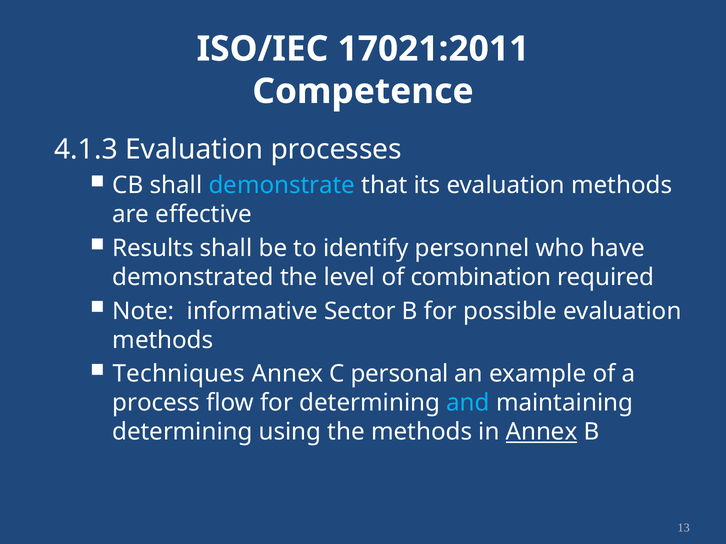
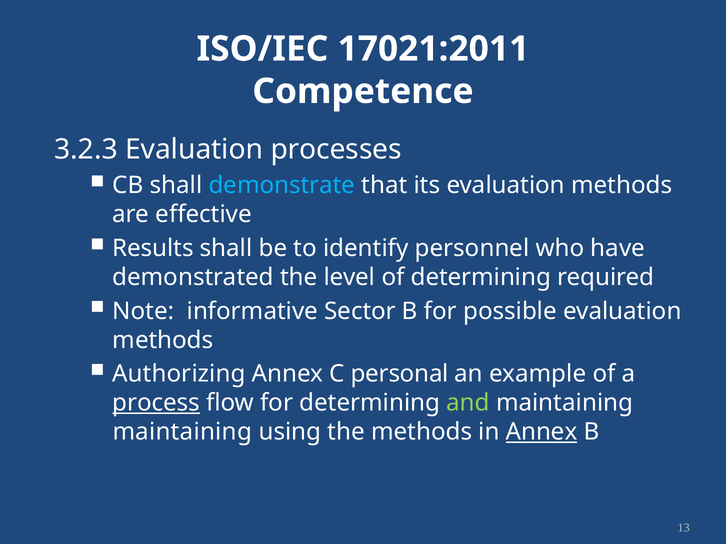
4.1.3: 4.1.3 -> 3.2.3
of combination: combination -> determining
Techniques: Techniques -> Authorizing
process underline: none -> present
and colour: light blue -> light green
determining at (182, 432): determining -> maintaining
